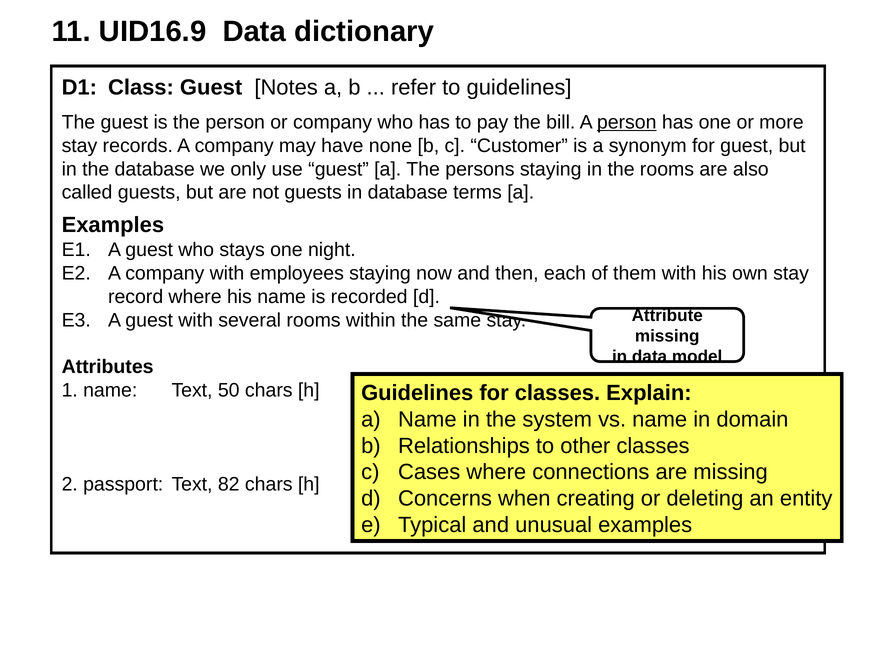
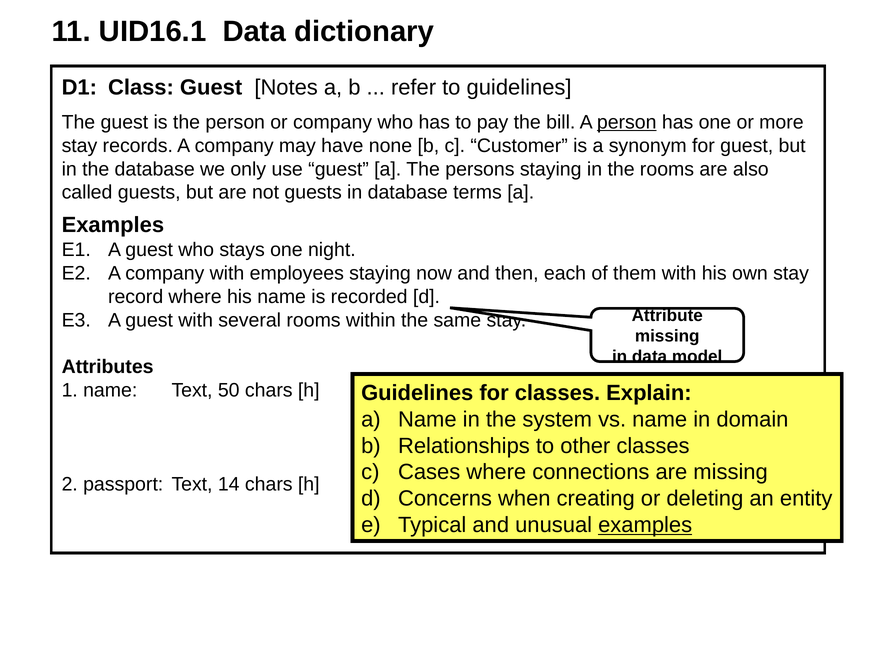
UID16.9: UID16.9 -> UID16.1
82: 82 -> 14
examples at (645, 524) underline: none -> present
